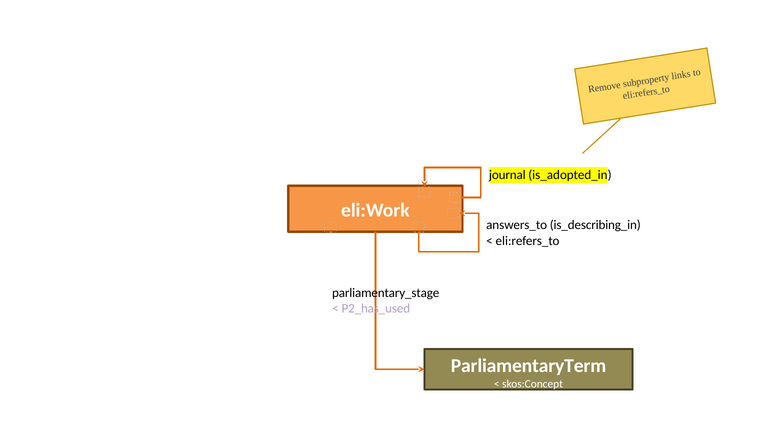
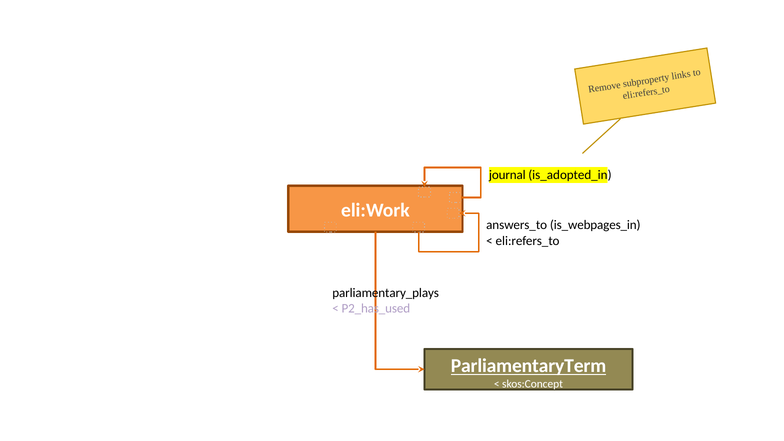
is_describing_in: is_describing_in -> is_webpages_in
parliamentary_stage: parliamentary_stage -> parliamentary_plays
ParliamentaryTerm underline: none -> present
